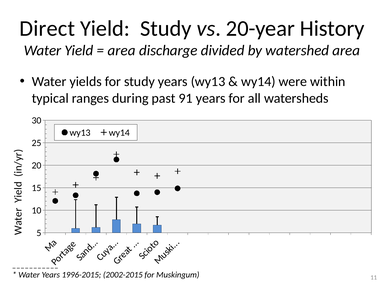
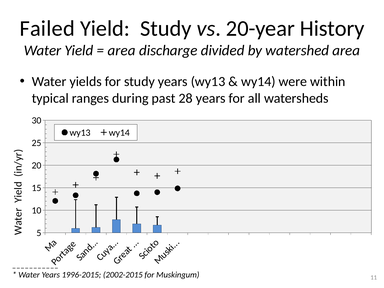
Direct: Direct -> Failed
91: 91 -> 28
